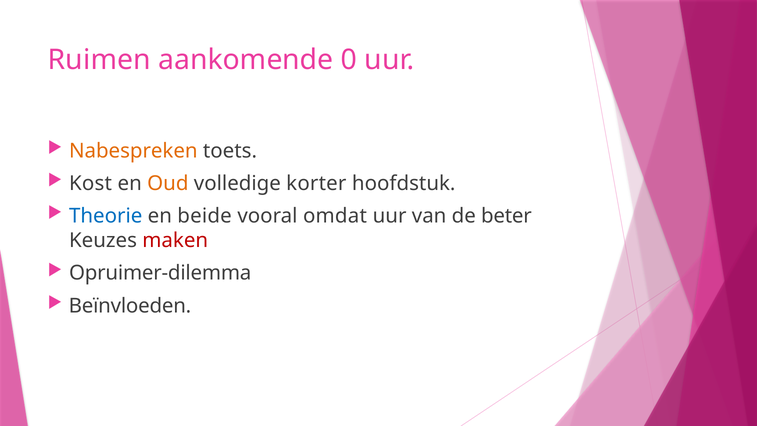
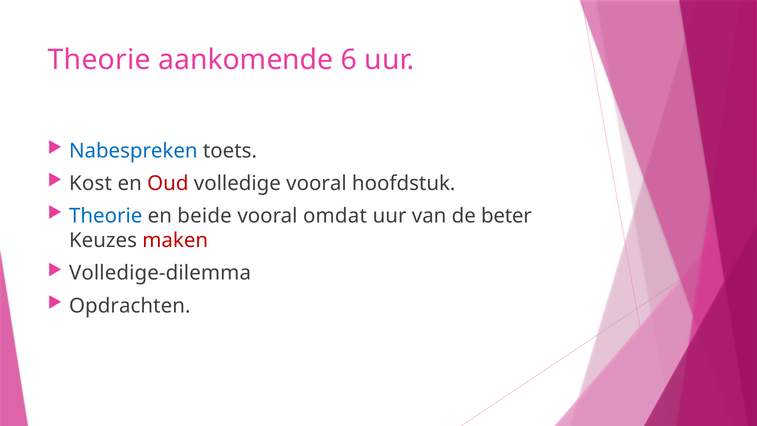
Ruimen at (99, 60): Ruimen -> Theorie
0: 0 -> 6
Nabespreken colour: orange -> blue
Oud colour: orange -> red
volledige korter: korter -> vooral
Opruimer-dilemma: Opruimer-dilemma -> Volledige-dilemma
Beïnvloeden: Beïnvloeden -> Opdrachten
